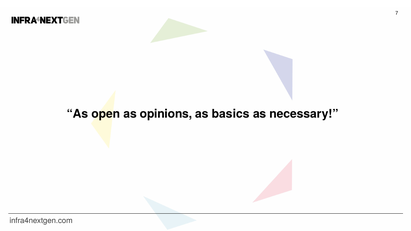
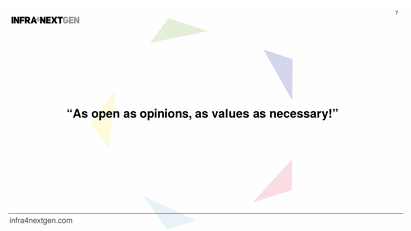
basics: basics -> values
